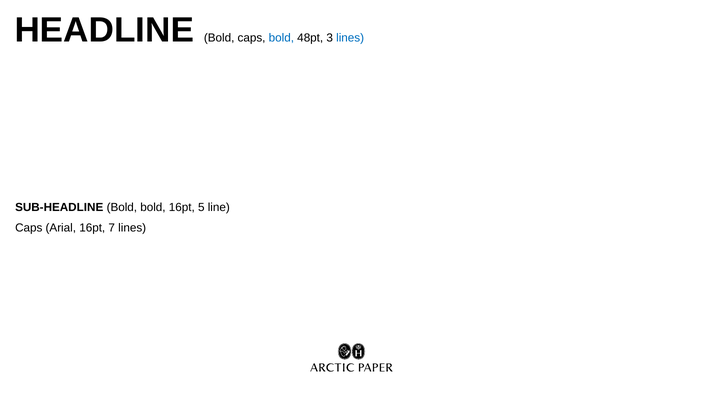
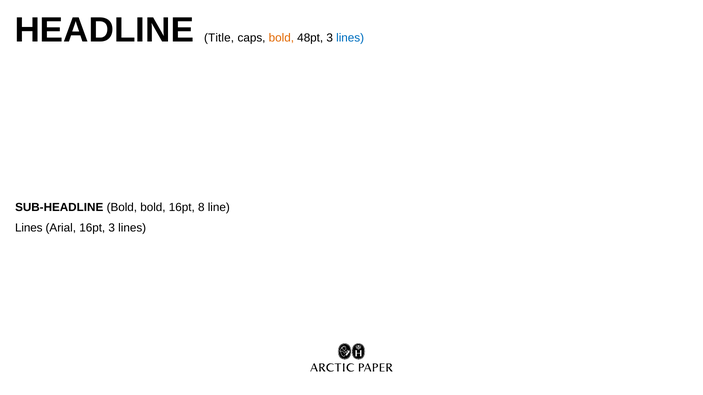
HEADLINE Bold: Bold -> Title
bold at (281, 38) colour: blue -> orange
5: 5 -> 8
Caps at (29, 228): Caps -> Lines
16pt 7: 7 -> 3
